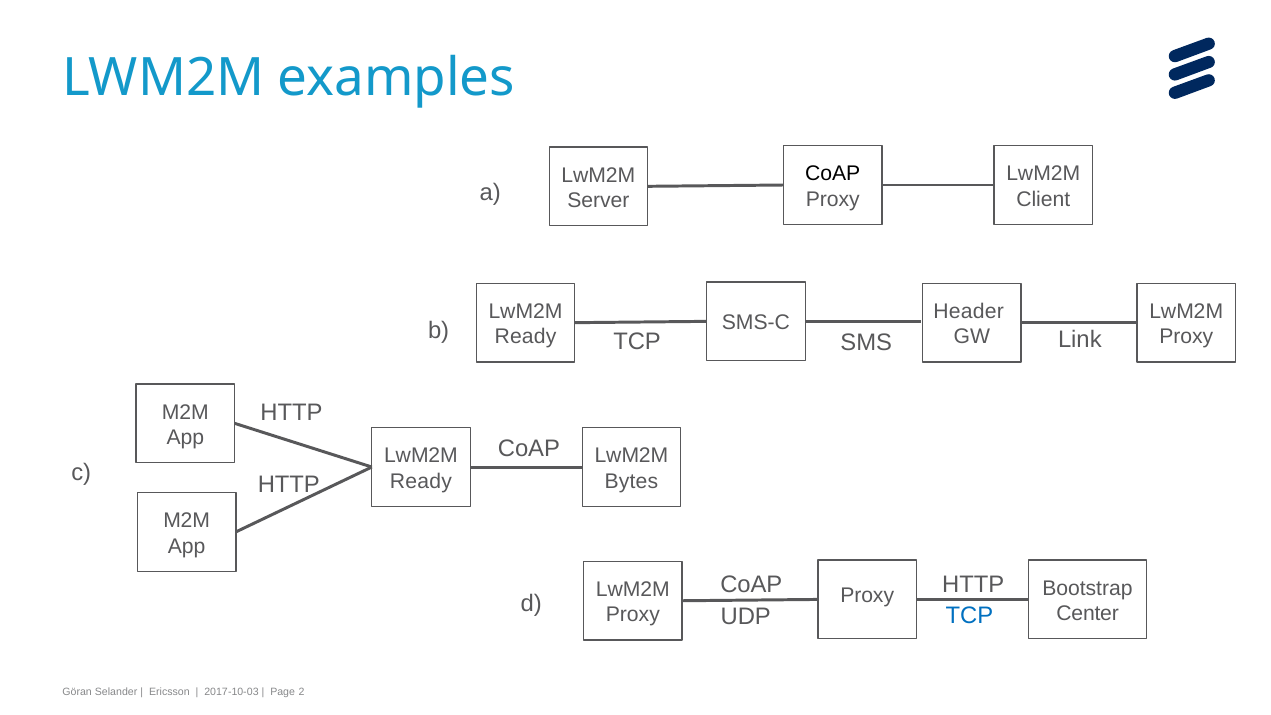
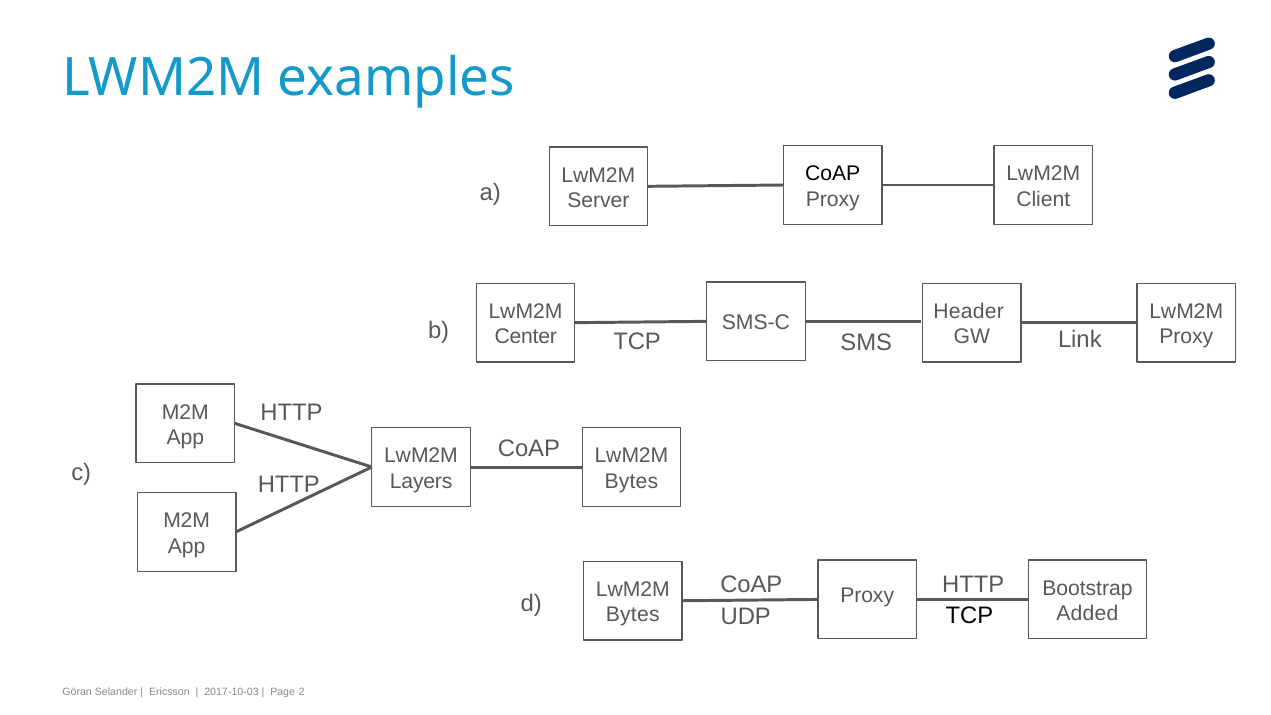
Ready at (526, 337): Ready -> Center
Ready at (421, 481): Ready -> Layers
Center: Center -> Added
Proxy at (633, 615): Proxy -> Bytes
TCP at (969, 615) colour: blue -> black
